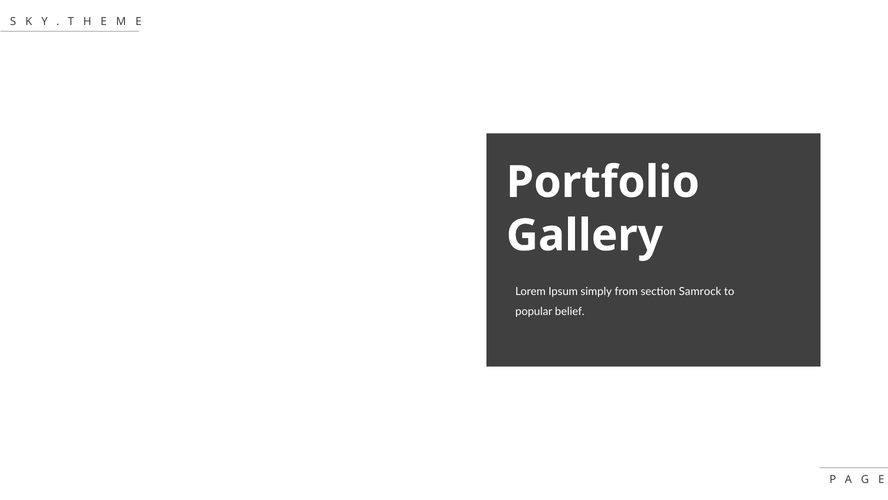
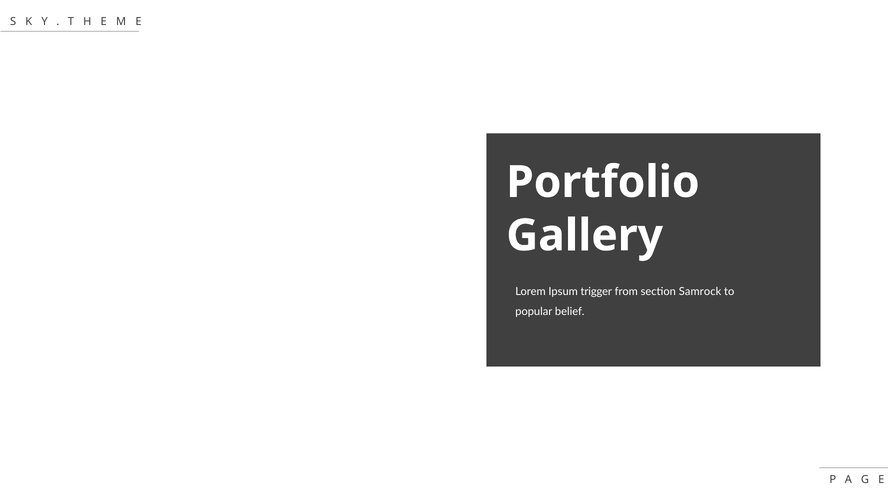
simply: simply -> trigger
